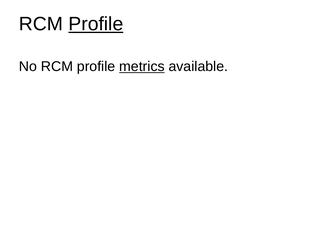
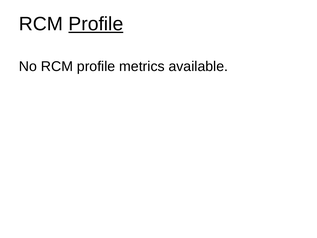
metrics underline: present -> none
